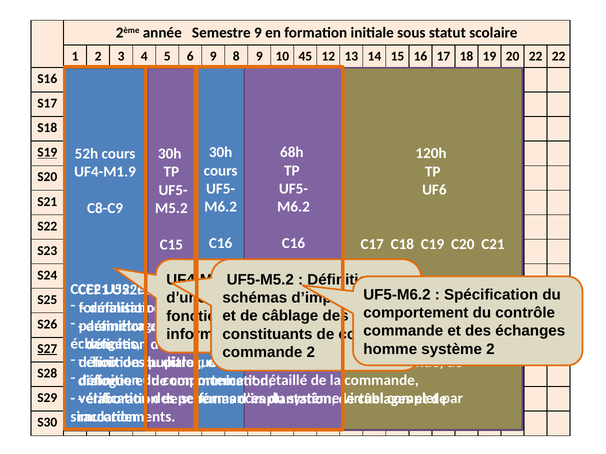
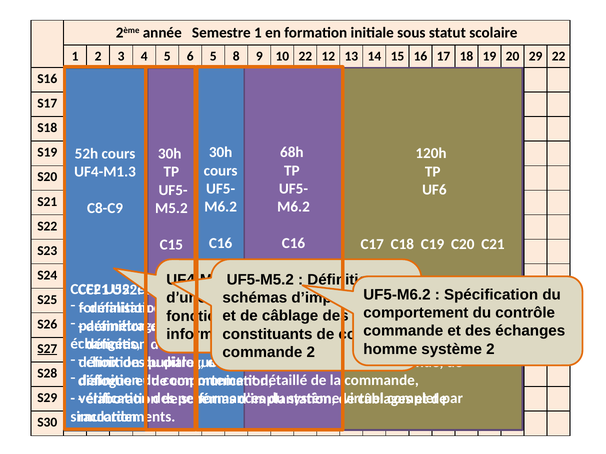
Semestre 9: 9 -> 1
6 9: 9 -> 5
10 45: 45 -> 22
20 22: 22 -> 29
S19 underline: present -> none
UF4-M1.9: UF4-M1.9 -> UF4-M1.3
